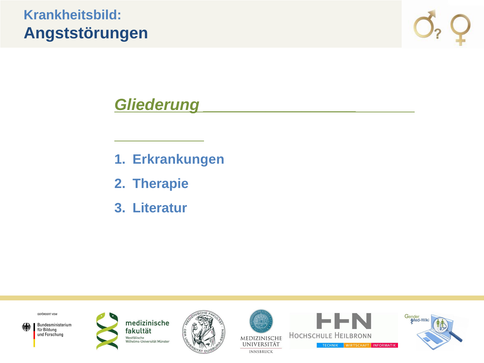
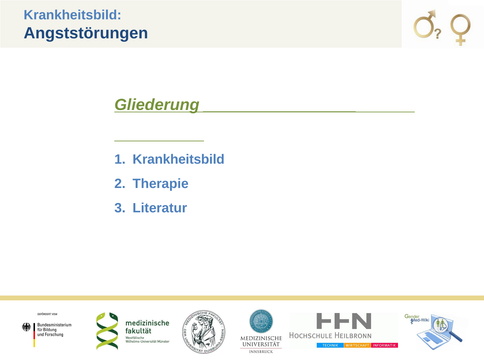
Erkrankungen at (178, 160): Erkrankungen -> Krankheitsbild
